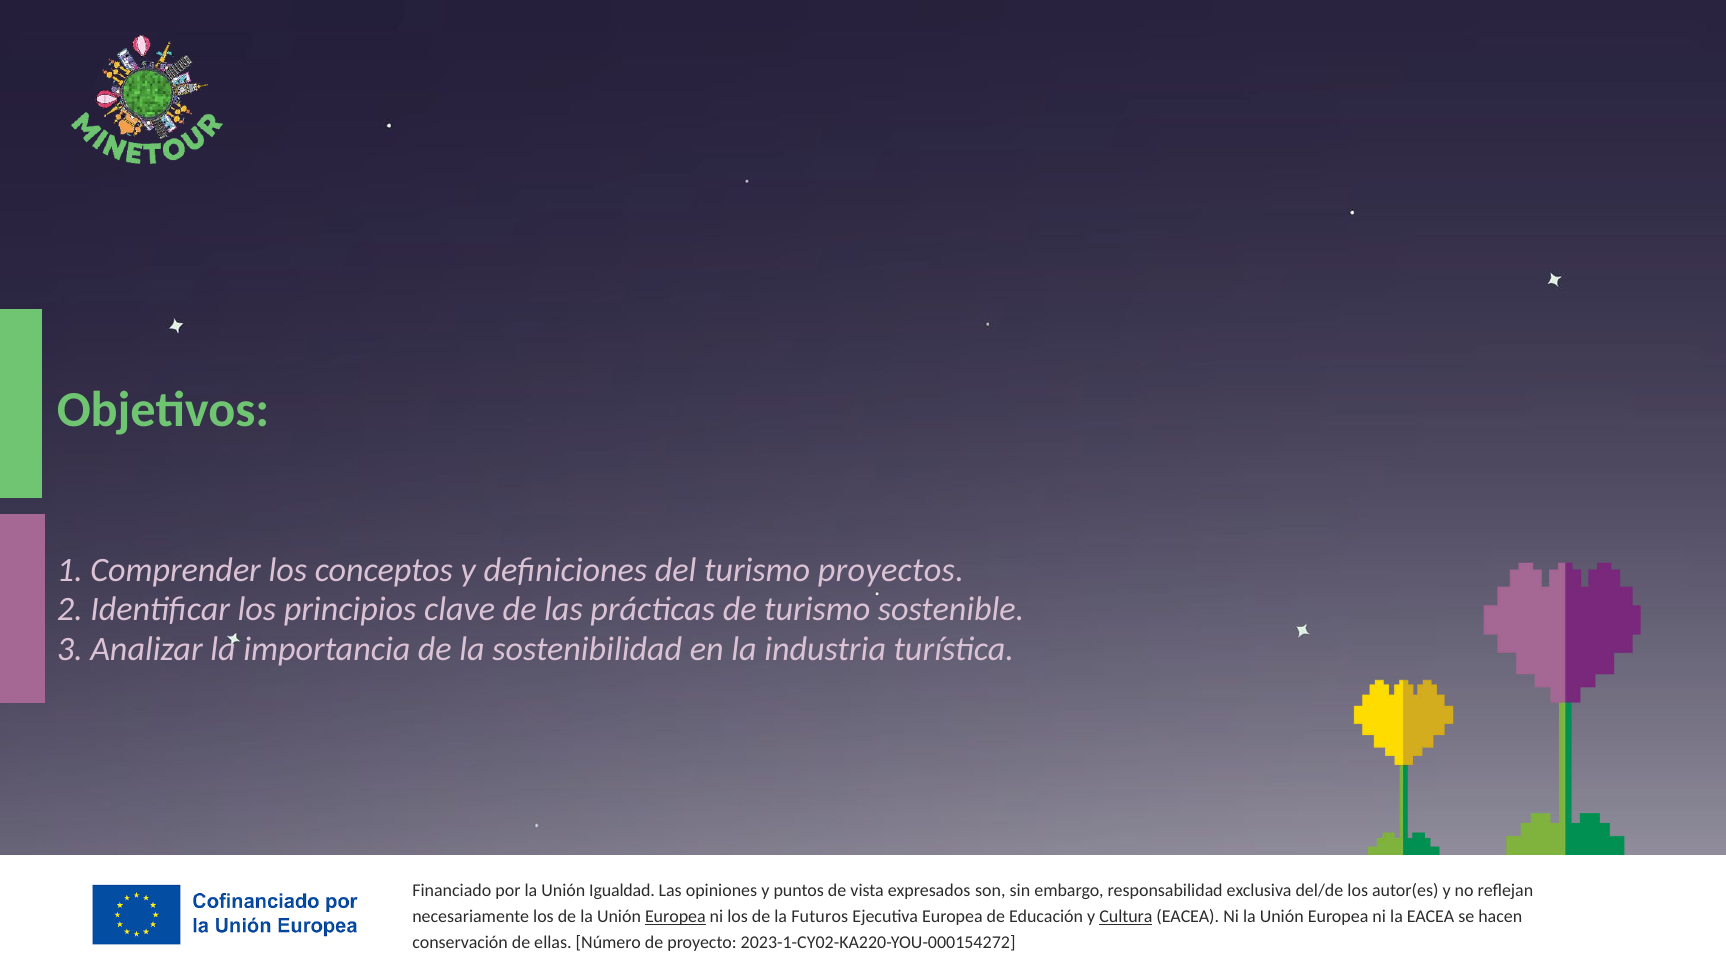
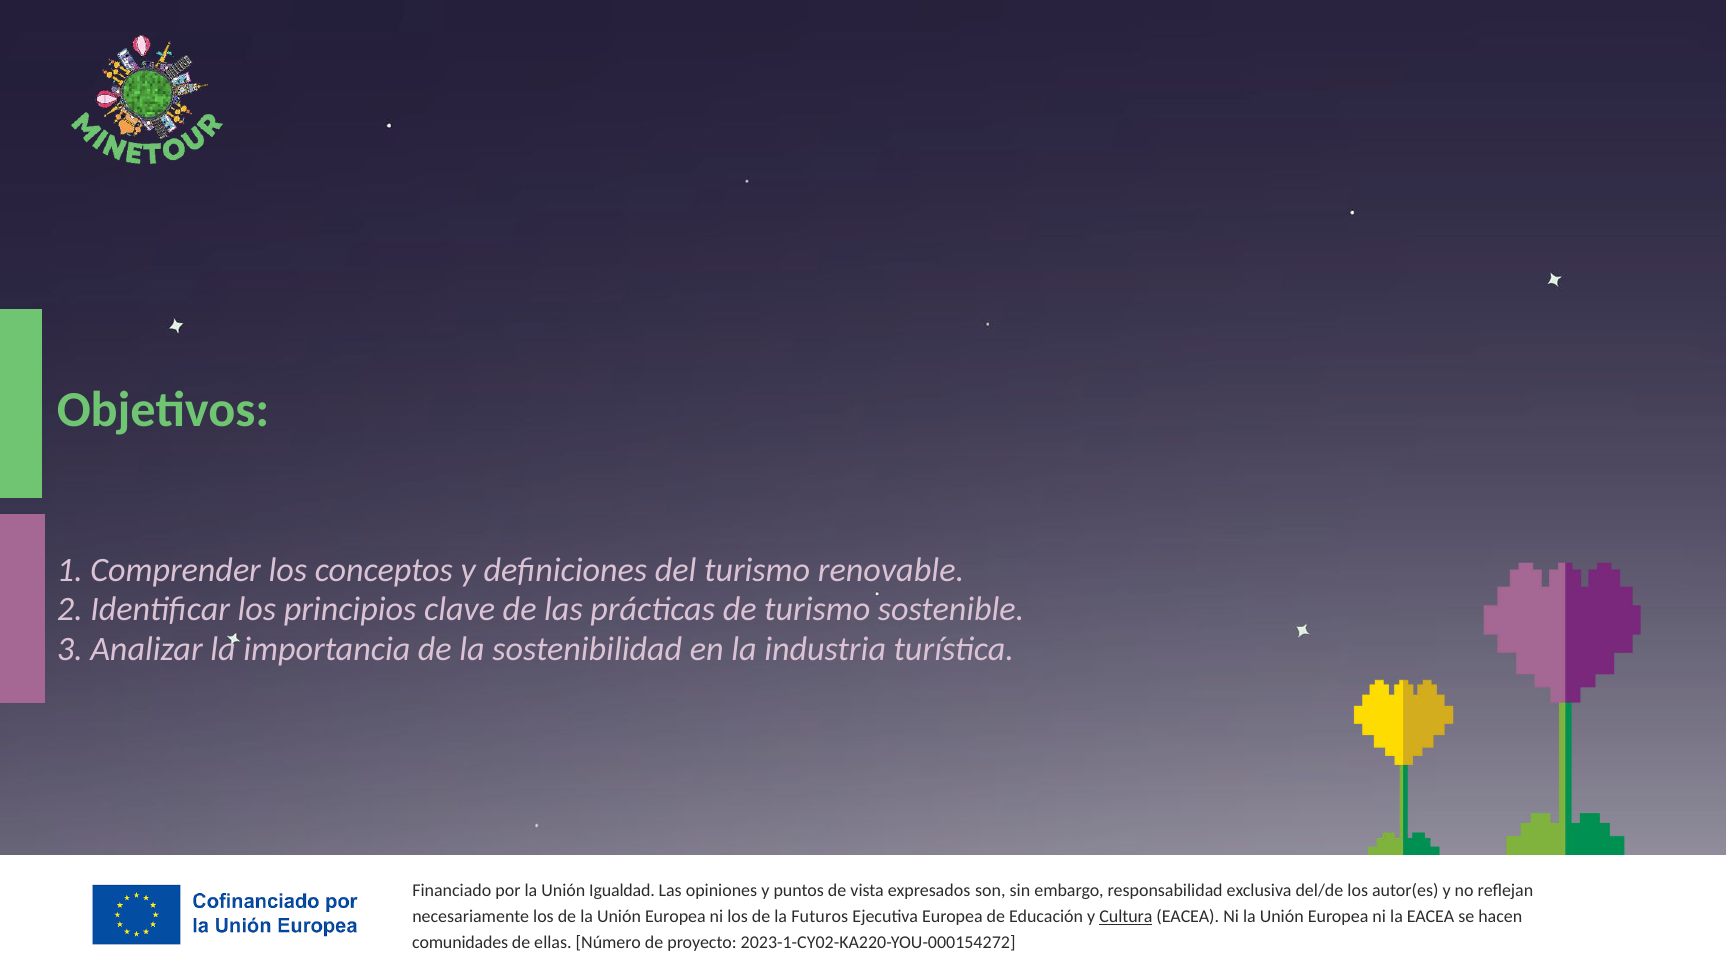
proyectos: proyectos -> renovable
Europea at (675, 916) underline: present -> none
conservación: conservación -> comunidades
